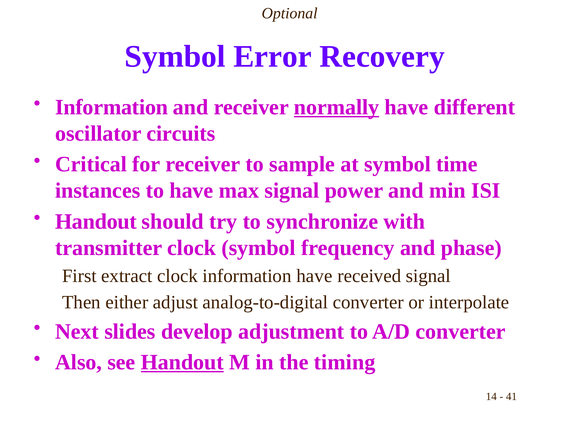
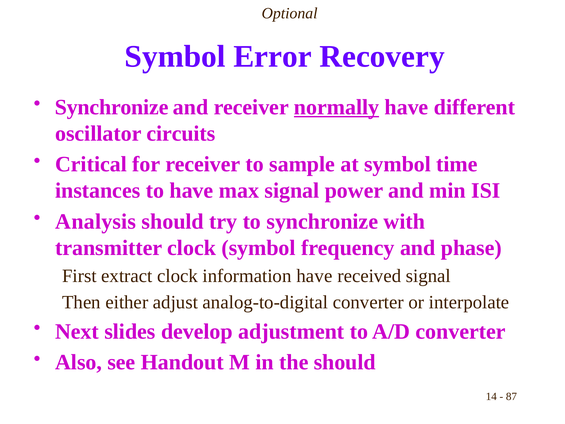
Information at (112, 107): Information -> Synchronize
Handout at (96, 221): Handout -> Analysis
Handout at (182, 362) underline: present -> none
the timing: timing -> should
41: 41 -> 87
